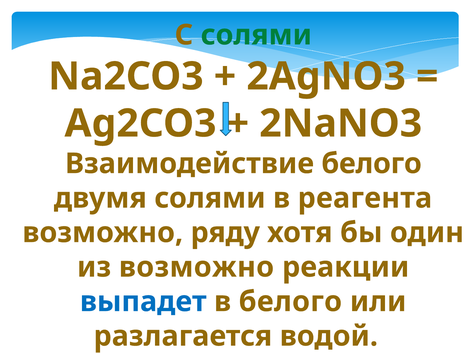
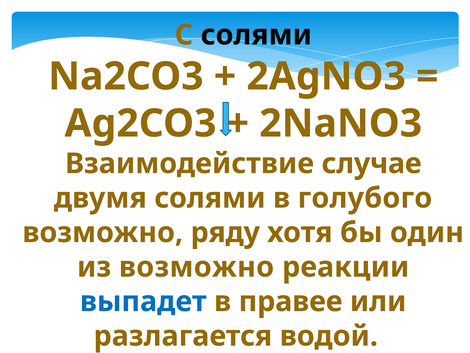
солями at (256, 35) colour: green -> black
Взаимодействие белого: белого -> случае
реагента: реагента -> голубого
в белого: белого -> правее
